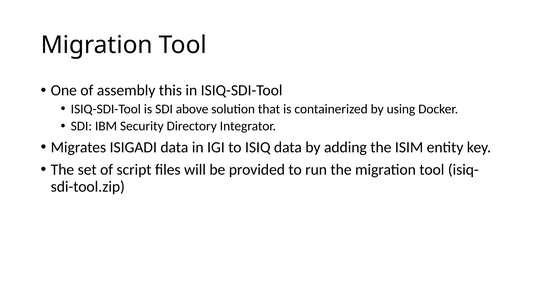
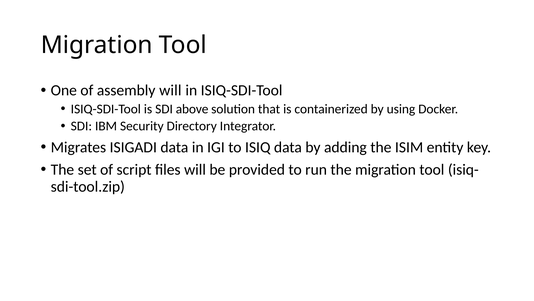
assembly this: this -> will
